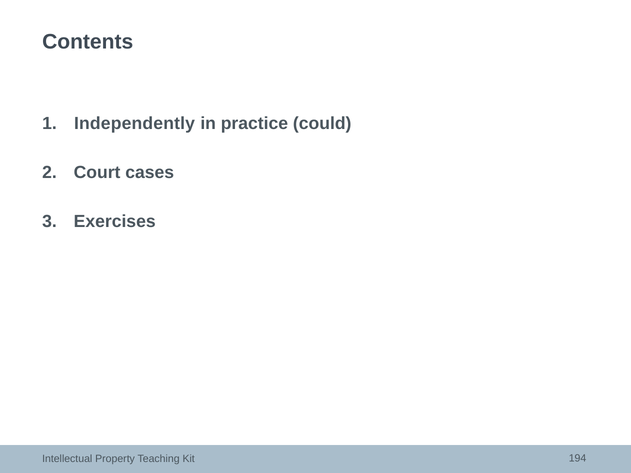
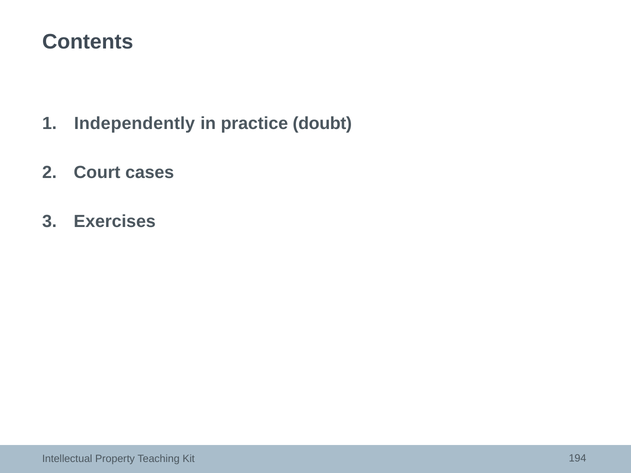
could: could -> doubt
